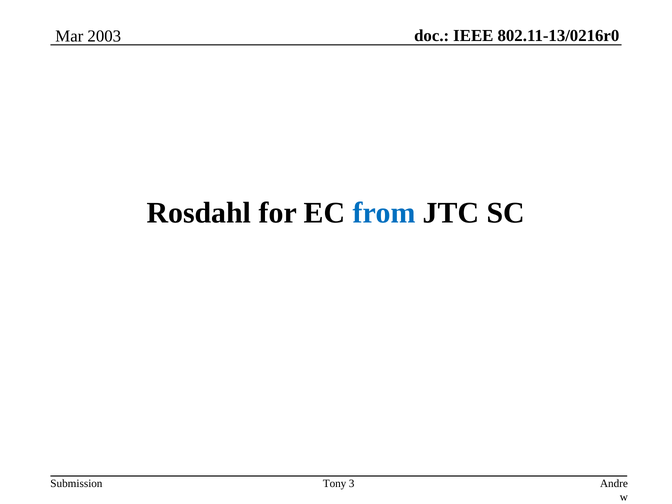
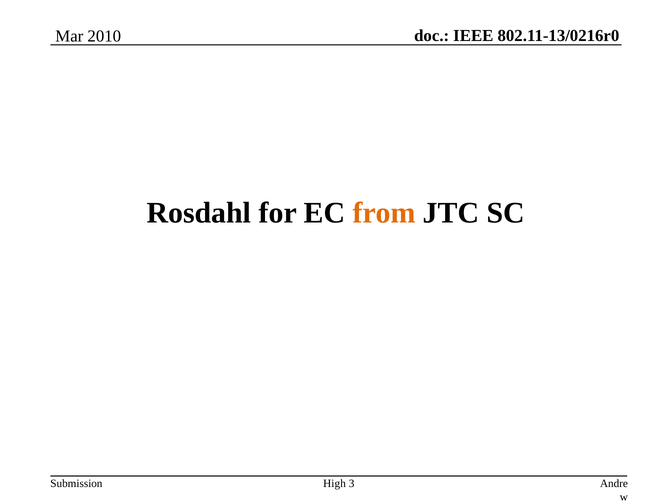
2003: 2003 -> 2010
from colour: blue -> orange
Tony: Tony -> High
